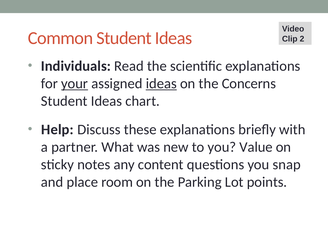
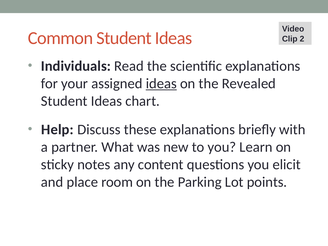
your underline: present -> none
Concerns: Concerns -> Revealed
Value: Value -> Learn
snap: snap -> elicit
